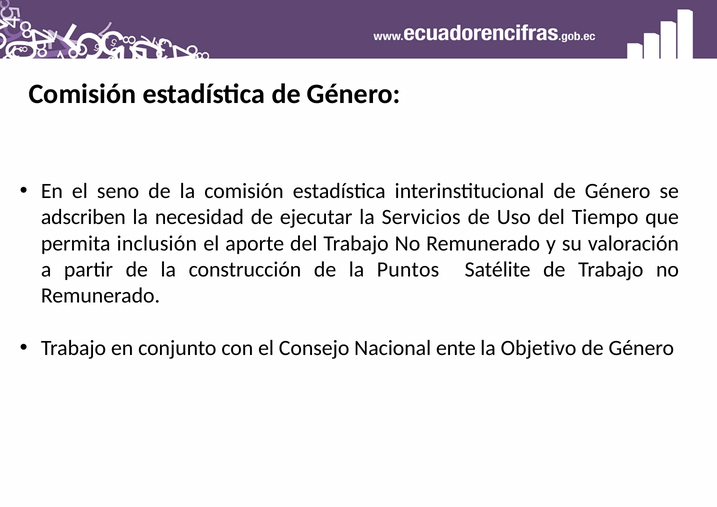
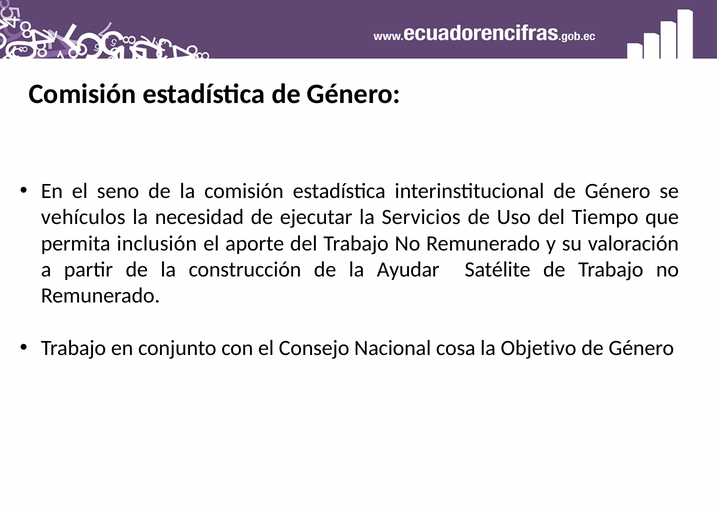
adscriben: adscriben -> vehículos
Puntos: Puntos -> Ayudar
ente: ente -> cosa
